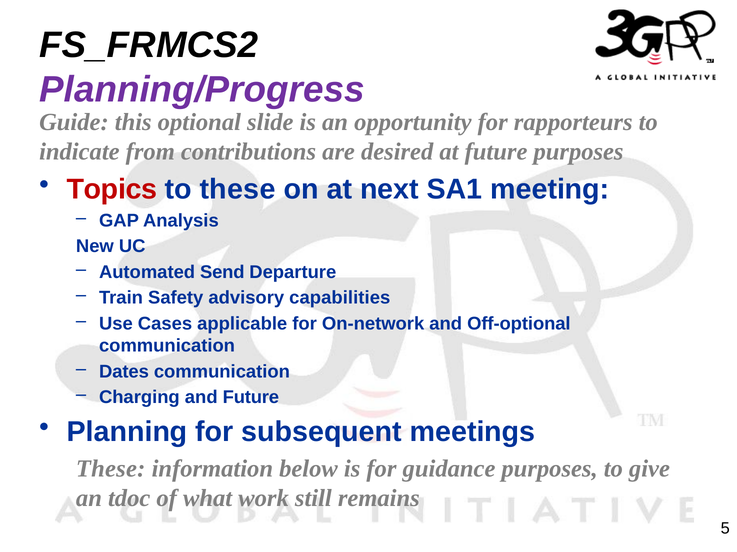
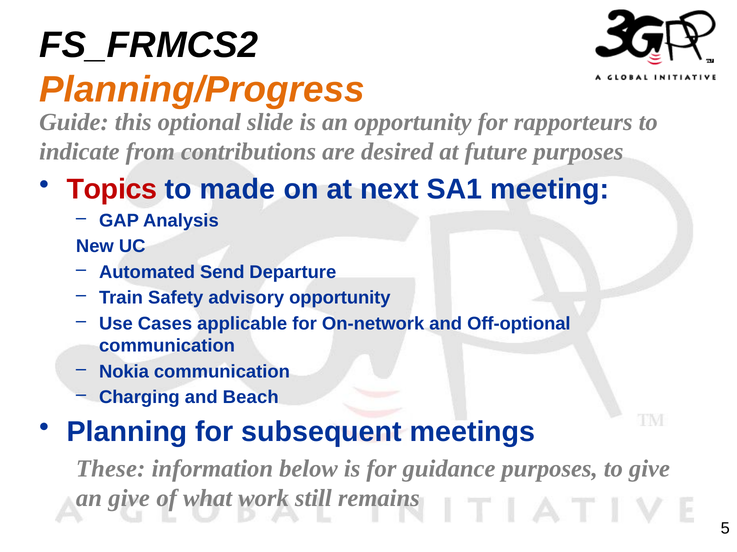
Planning/Progress colour: purple -> orange
to these: these -> made
advisory capabilities: capabilities -> opportunity
Dates: Dates -> Nokia
and Future: Future -> Beach
an tdoc: tdoc -> give
